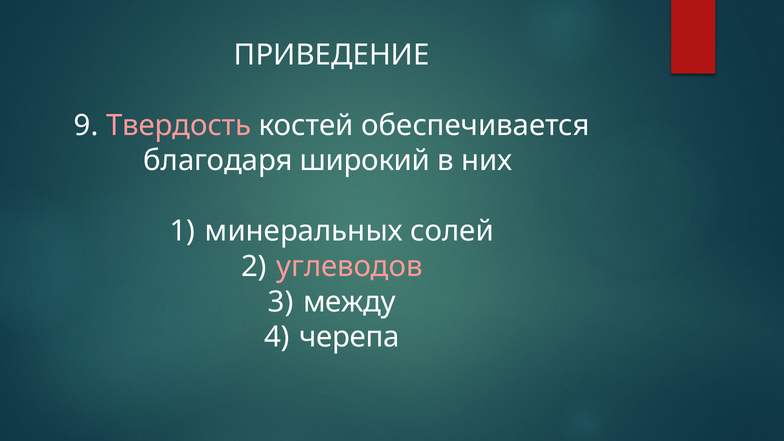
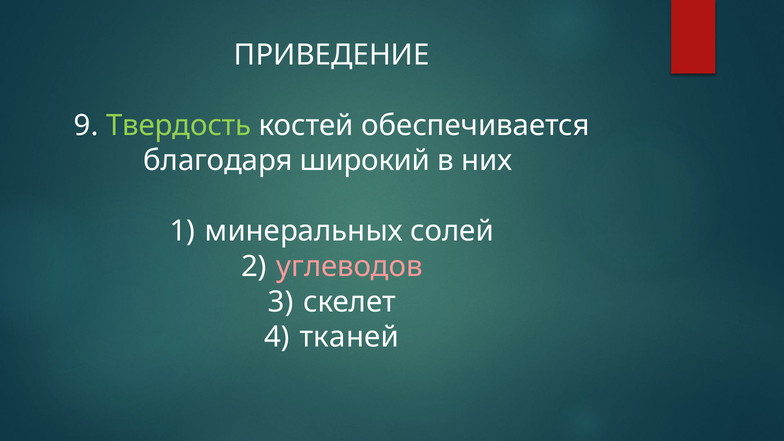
Твердость colour: pink -> light green
между: между -> скелет
черепа: черепа -> тканей
